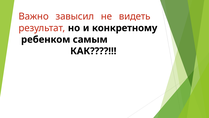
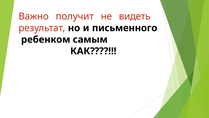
завысил: завысил -> получит
конкретному: конкретному -> письменного
